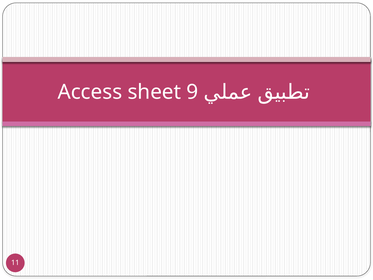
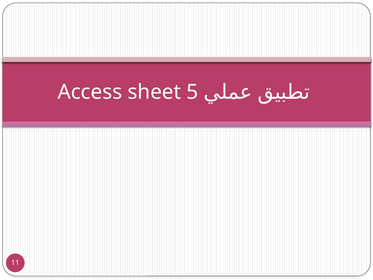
9: 9 -> 5
